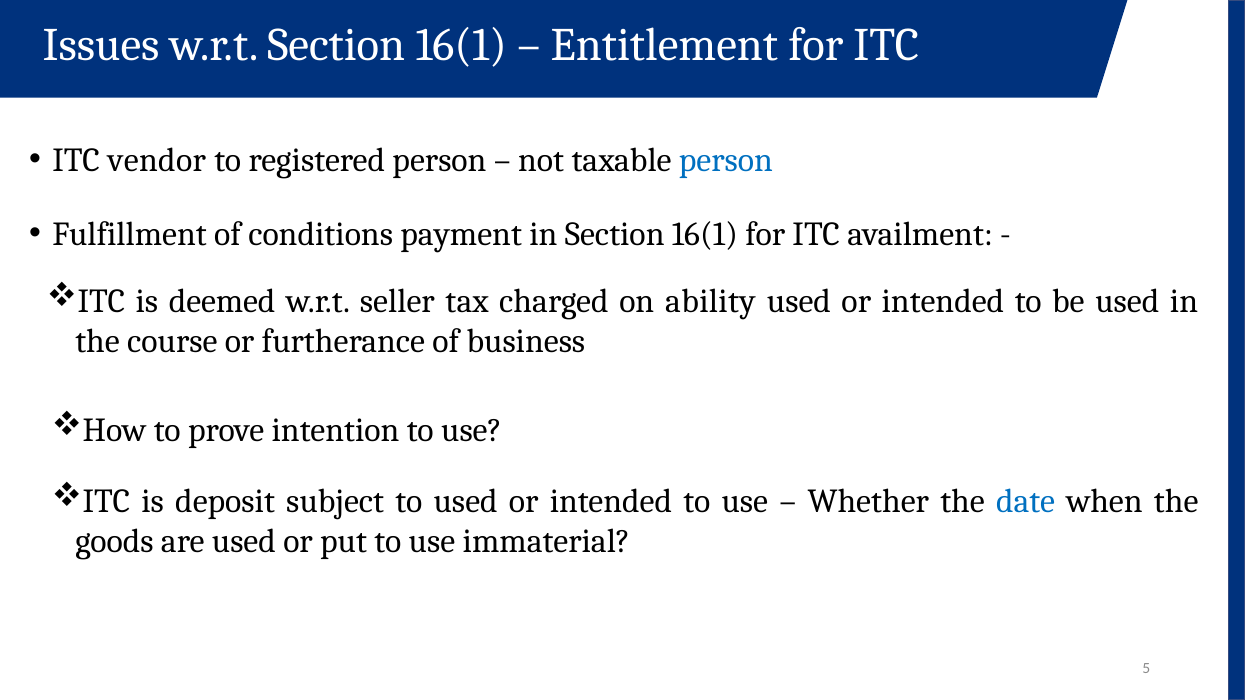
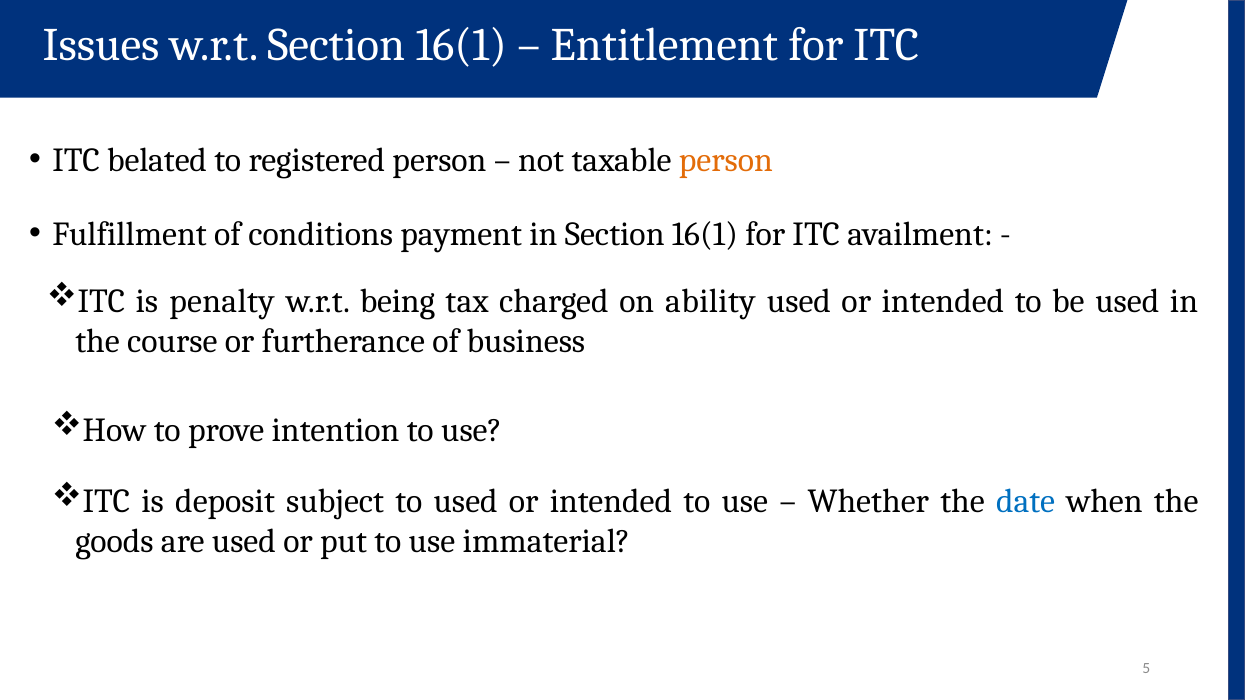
vendor: vendor -> belated
person at (726, 161) colour: blue -> orange
deemed: deemed -> penalty
seller: seller -> being
